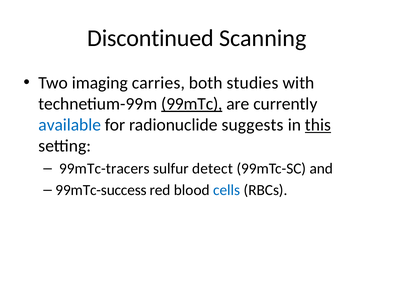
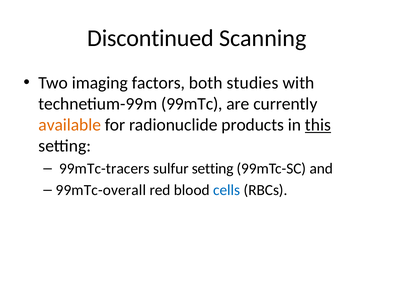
carries: carries -> factors
99mTc underline: present -> none
available colour: blue -> orange
suggests: suggests -> products
sulfur detect: detect -> setting
99mTc-success: 99mTc-success -> 99mTc-overall
